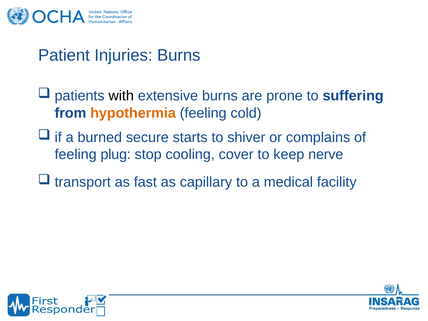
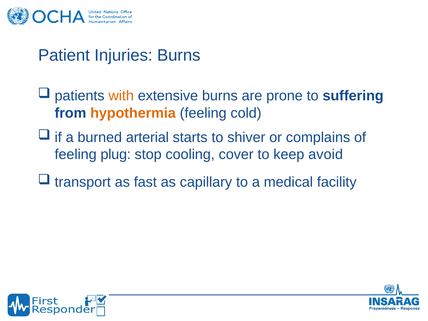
with colour: black -> orange
secure: secure -> arterial
nerve: nerve -> avoid
